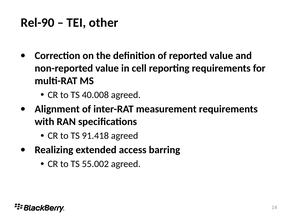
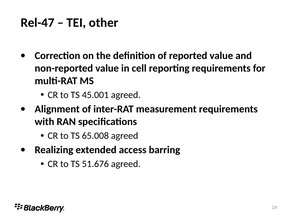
Rel-90: Rel-90 -> Rel-47
40.008: 40.008 -> 45.001
91.418: 91.418 -> 65.008
55.002: 55.002 -> 51.676
